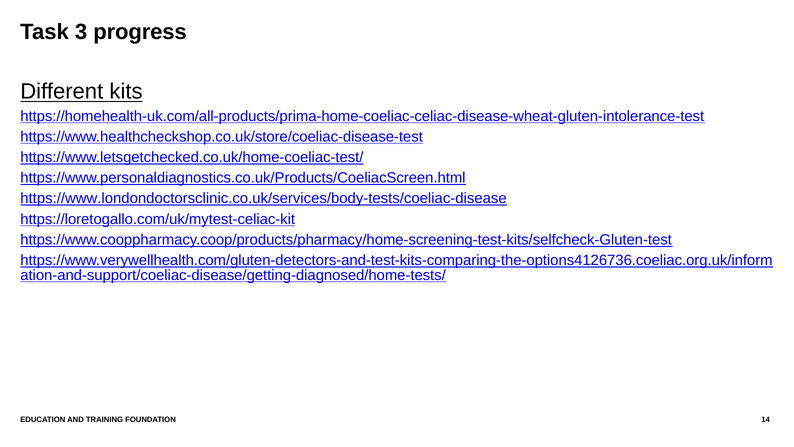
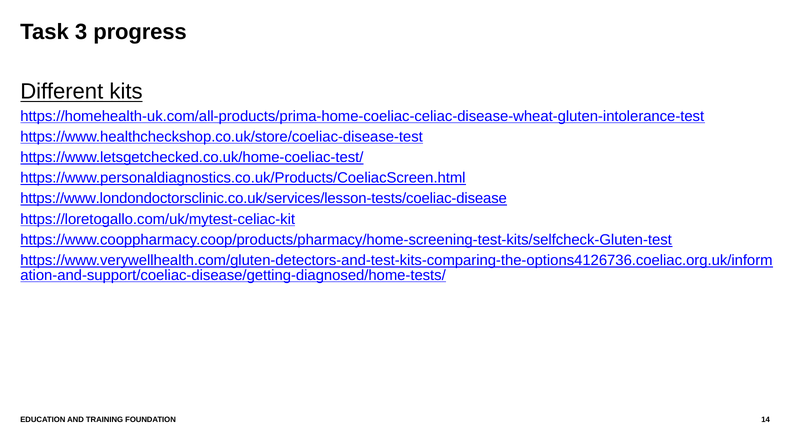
https://www.londondoctorsclinic.co.uk/services/body-tests/coeliac-disease: https://www.londondoctorsclinic.co.uk/services/body-tests/coeliac-disease -> https://www.londondoctorsclinic.co.uk/services/lesson-tests/coeliac-disease
